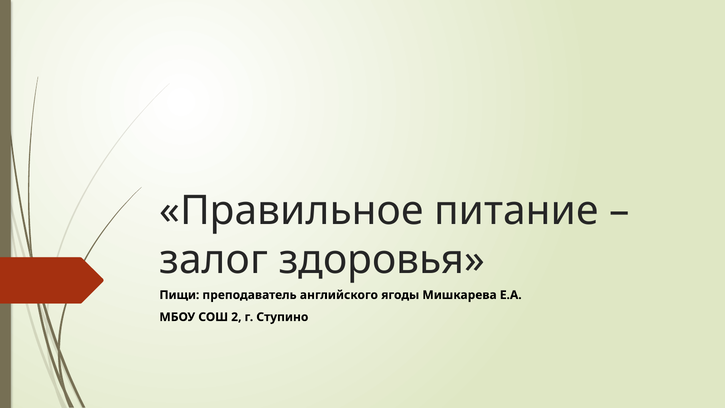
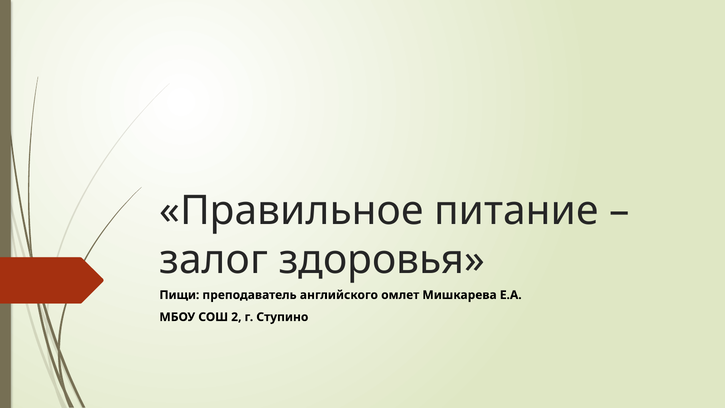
ягоды: ягоды -> омлет
